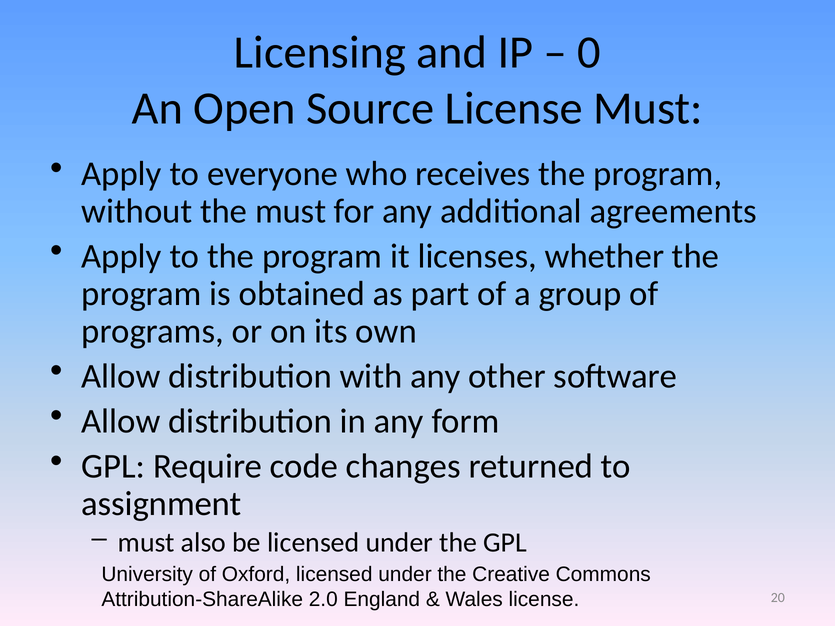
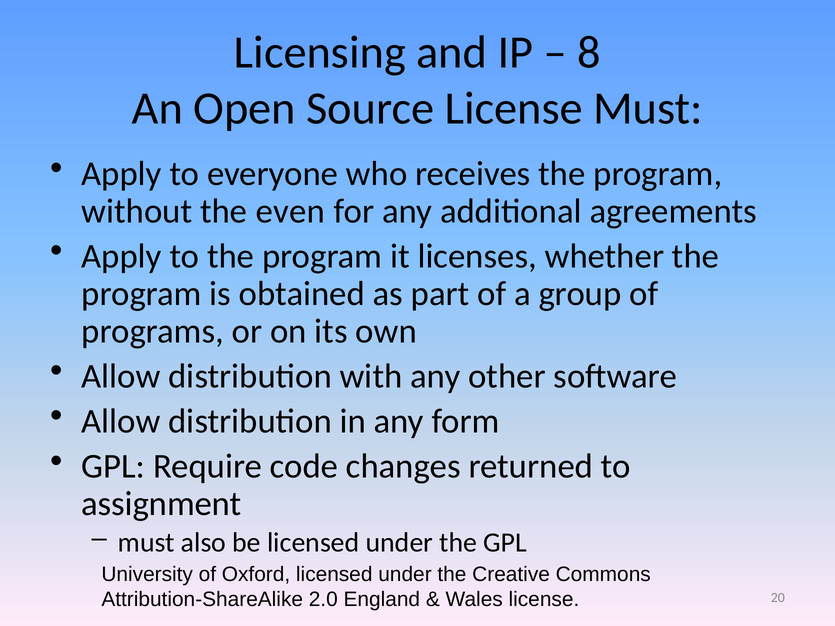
0: 0 -> 8
the must: must -> even
